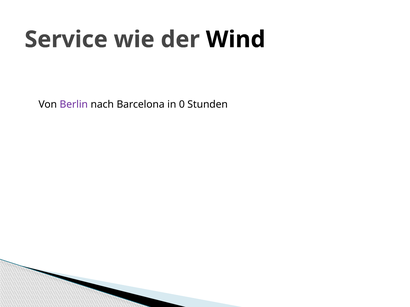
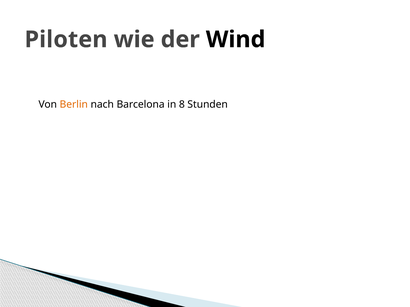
Service: Service -> Piloten
Berlin colour: purple -> orange
0: 0 -> 8
